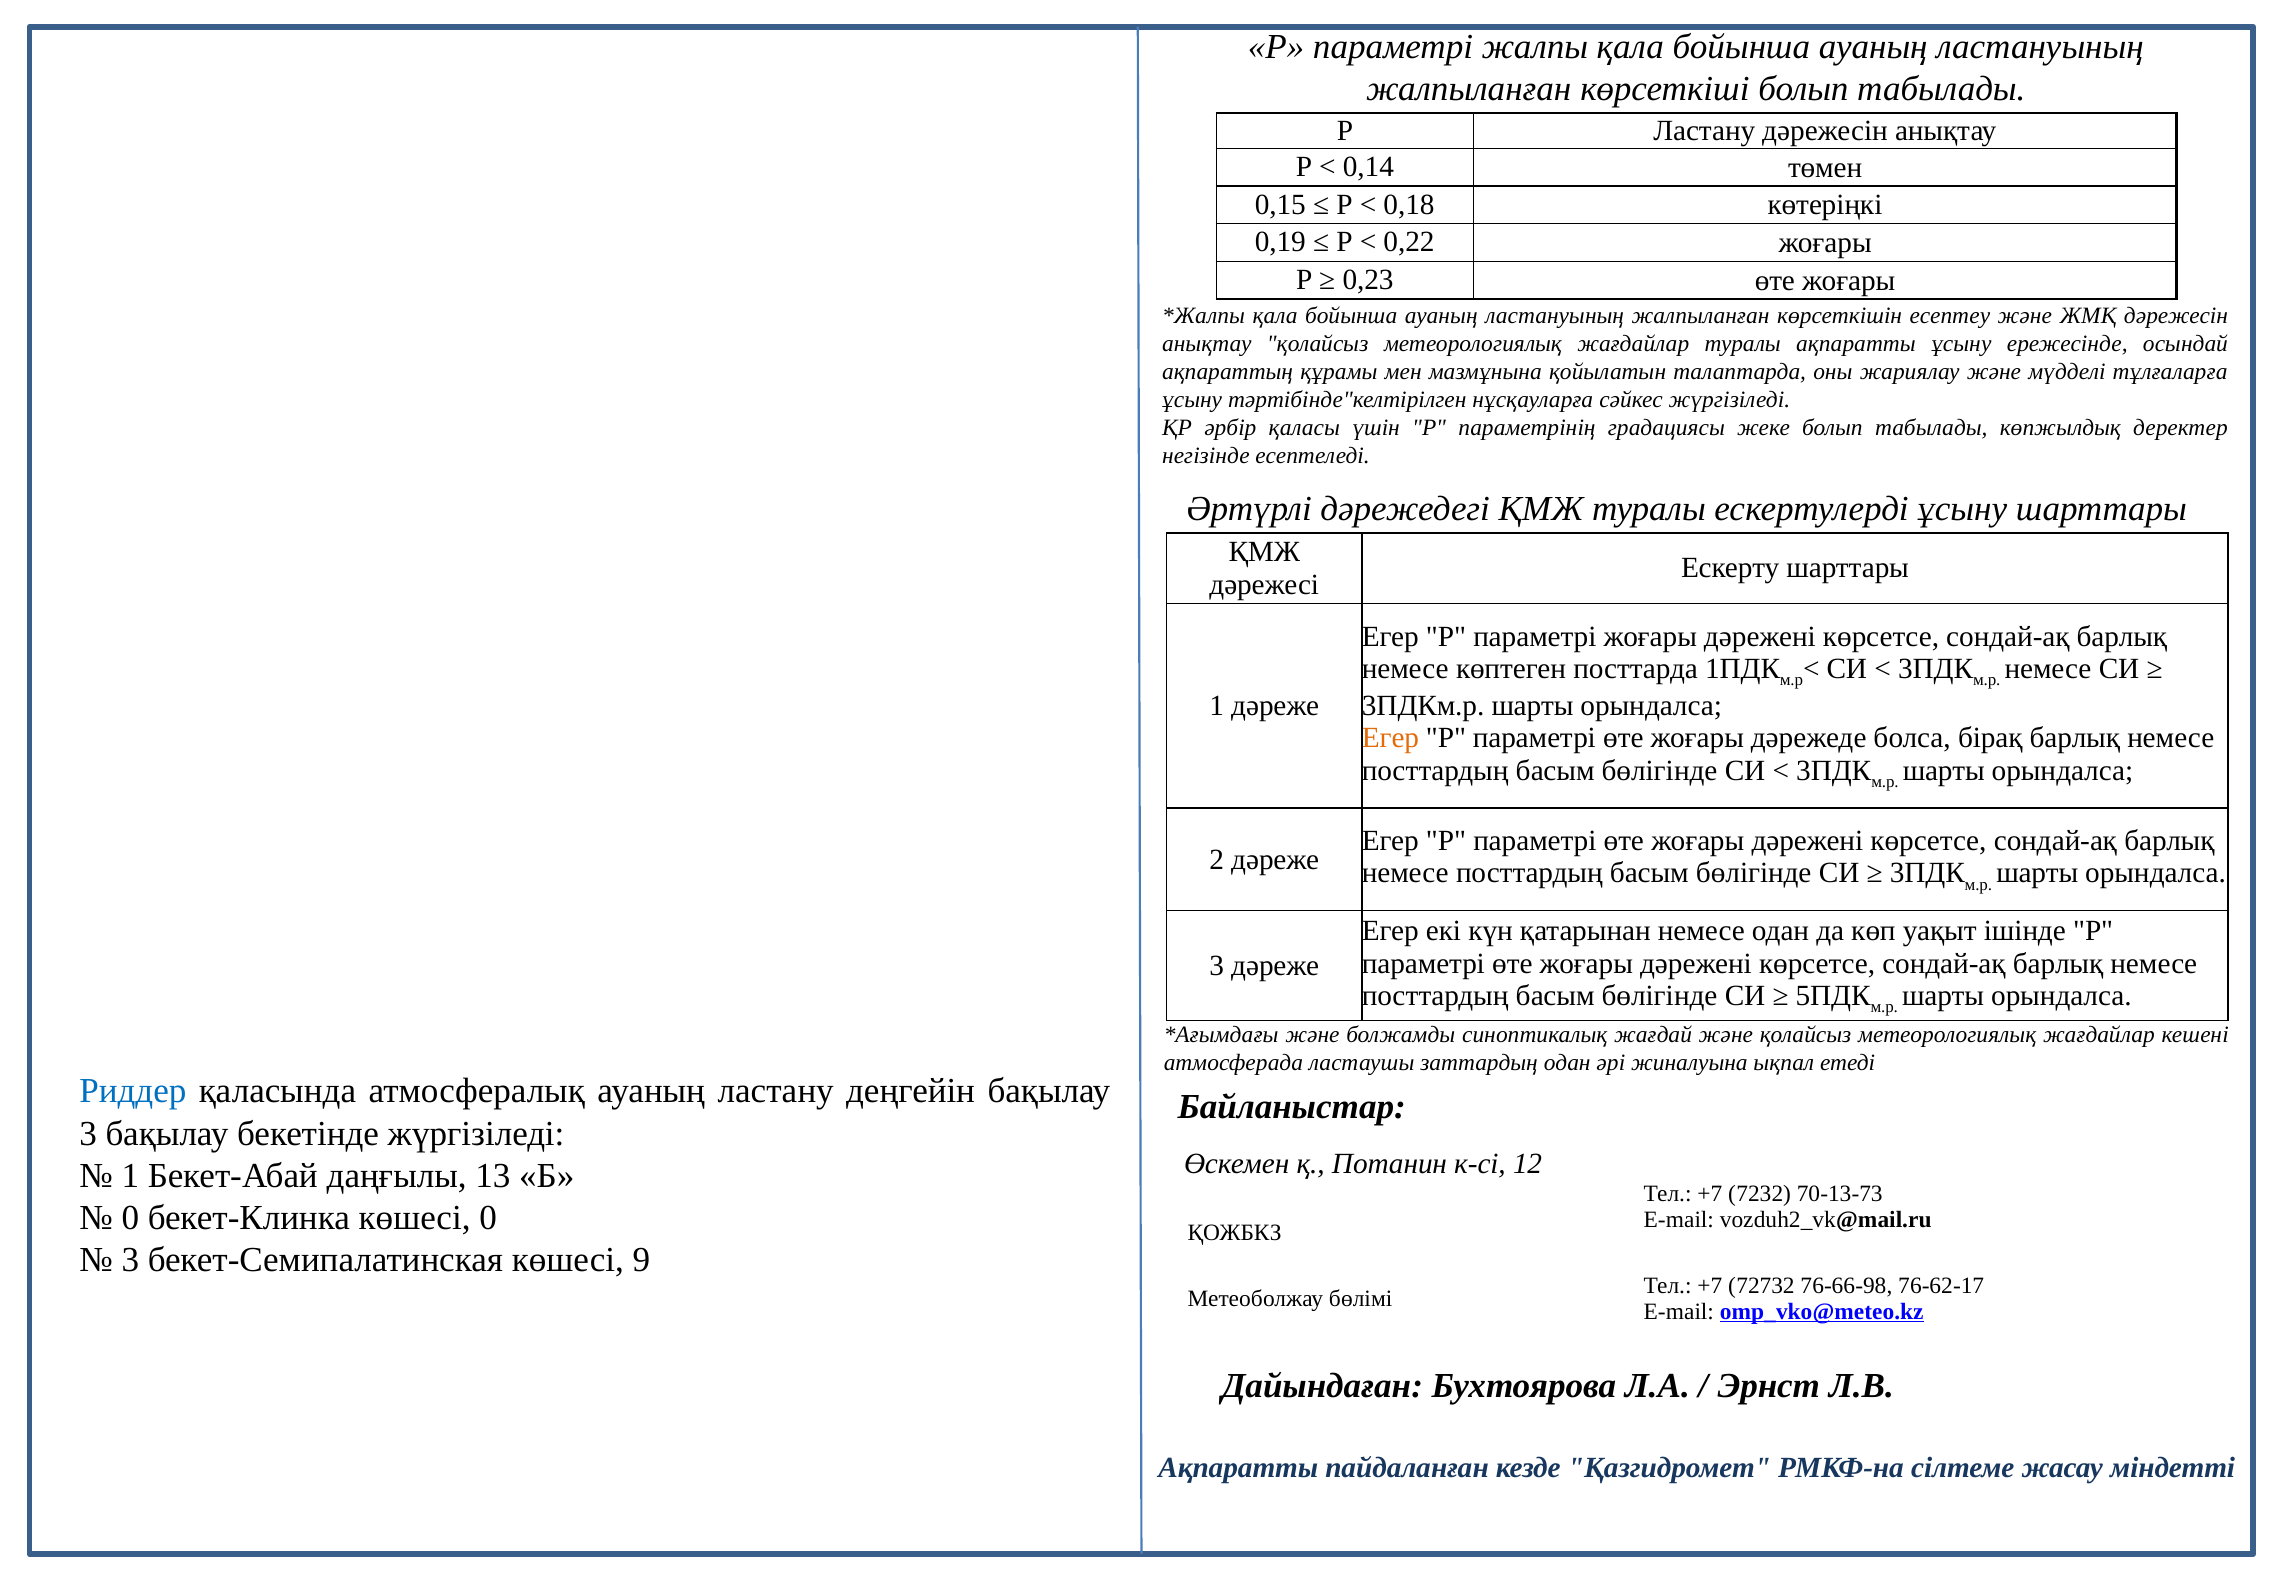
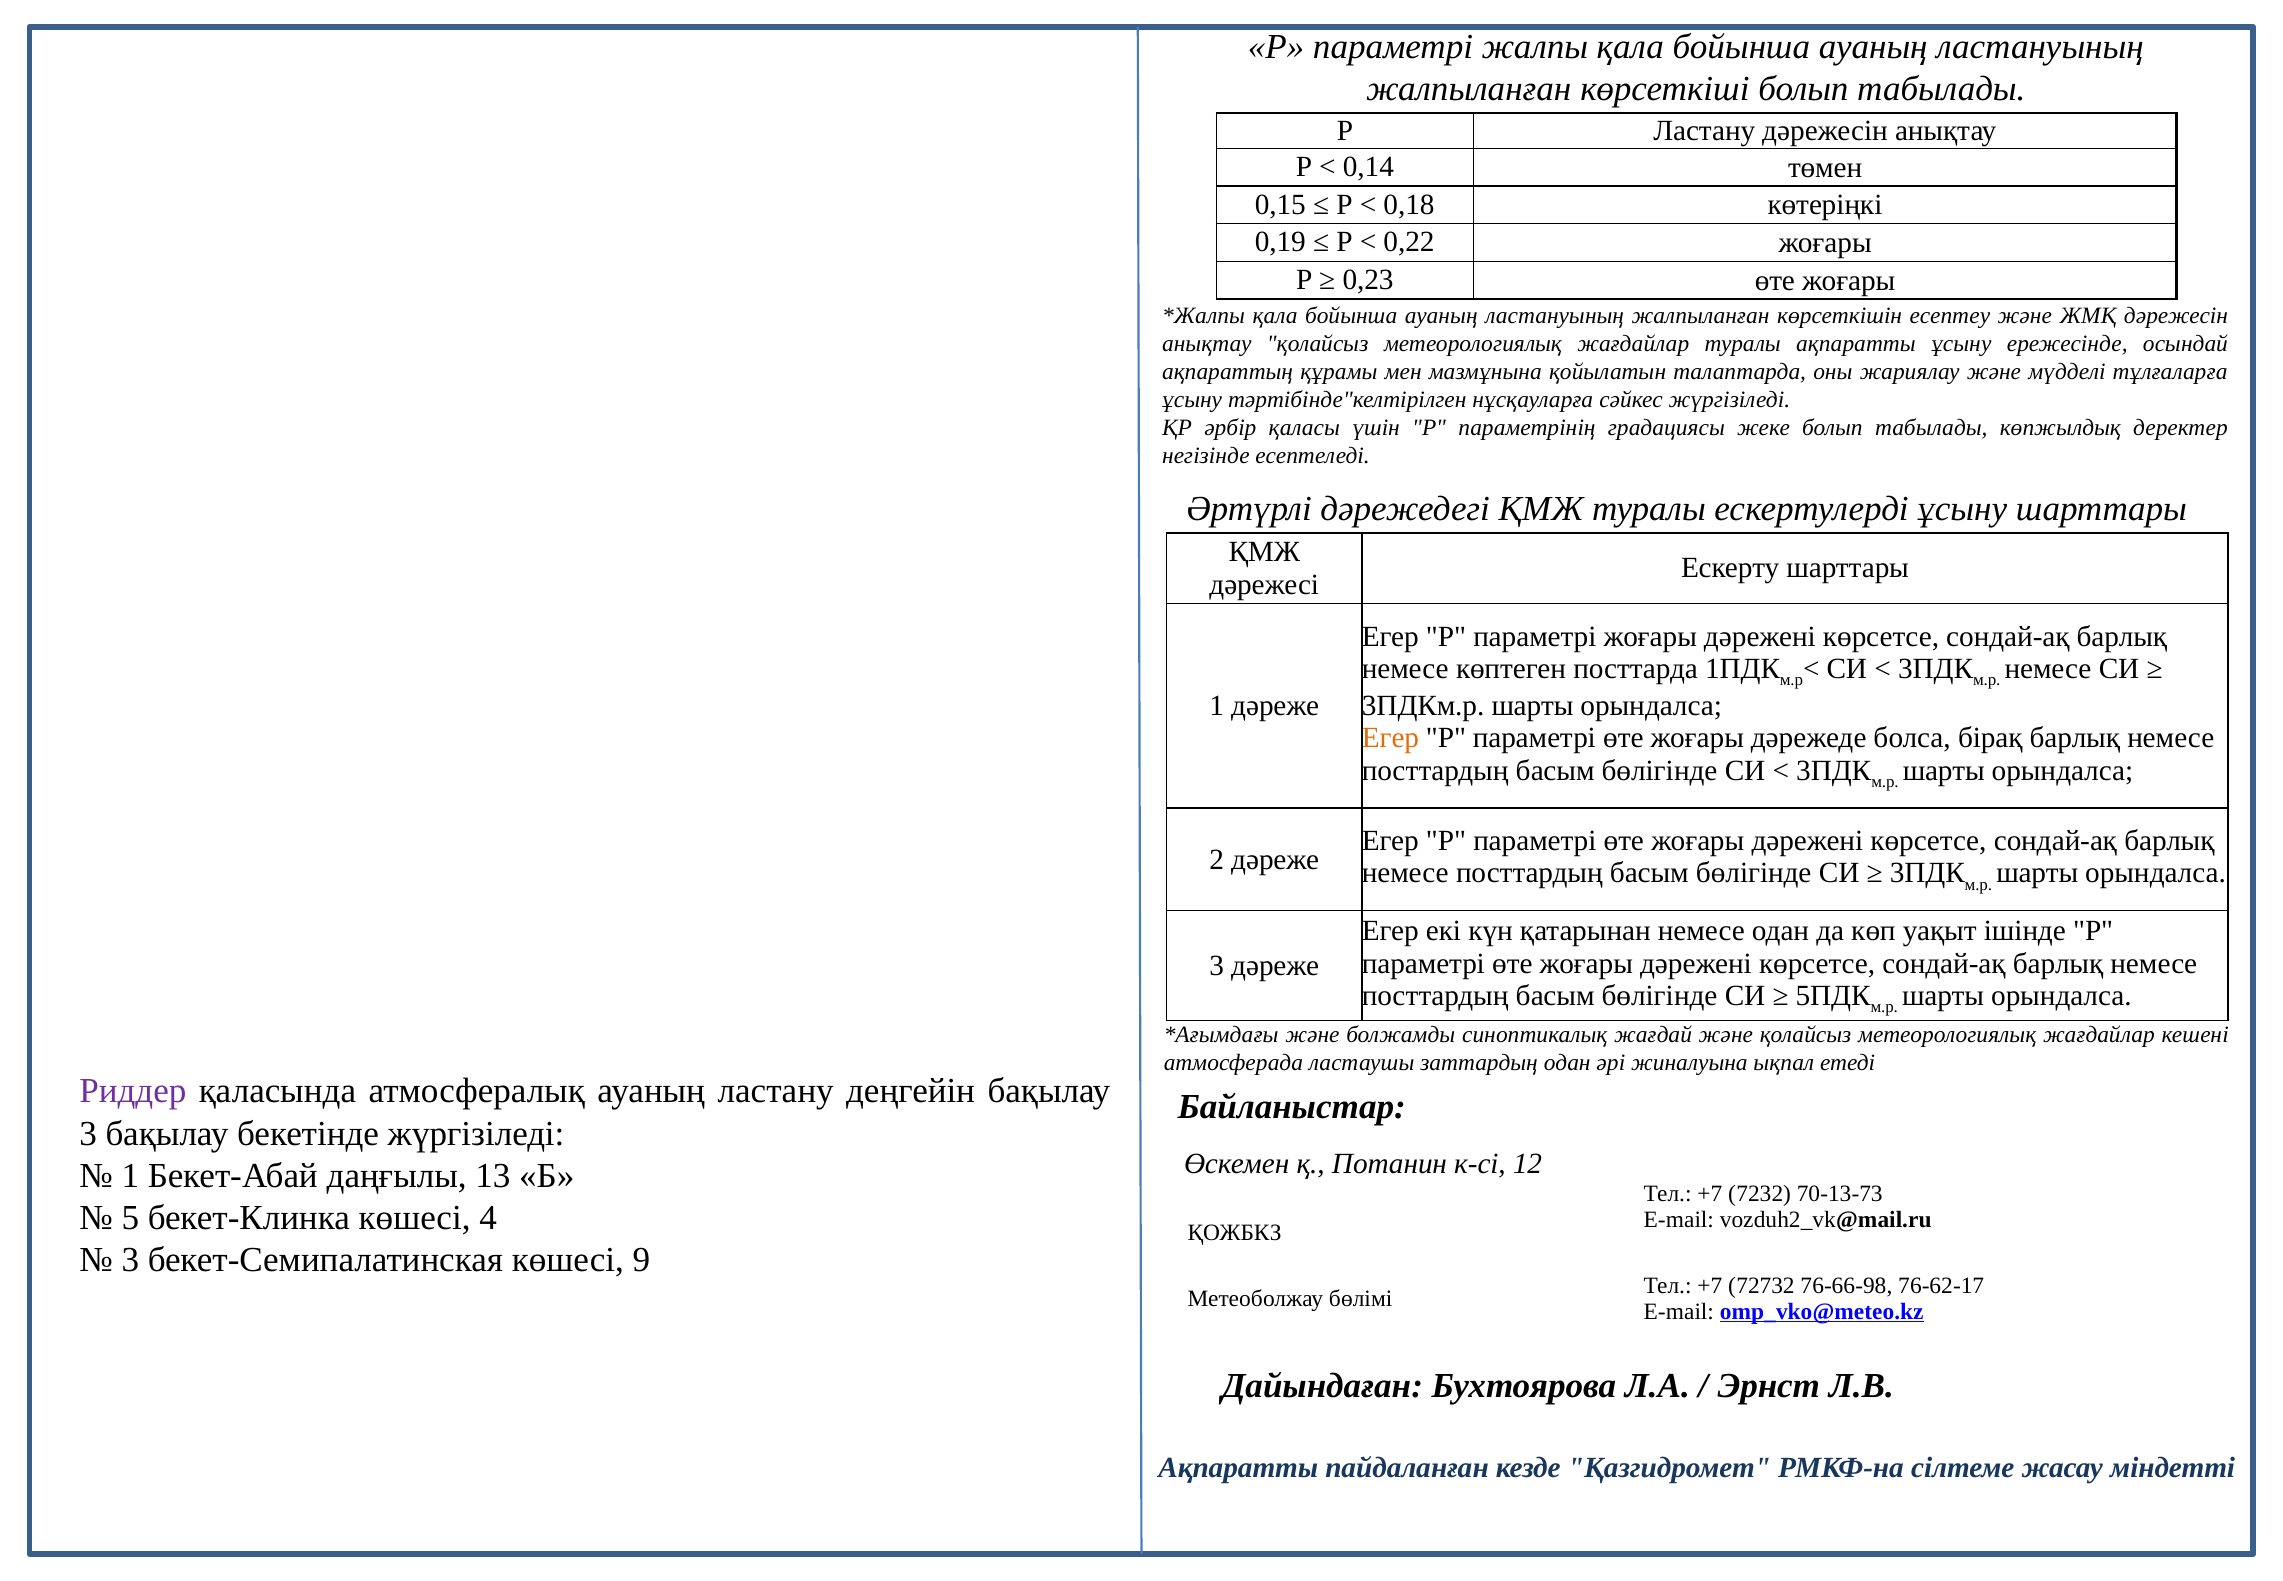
Риддер colour: blue -> purple
0 at (130, 1217): 0 -> 5
көшесі 0: 0 -> 4
